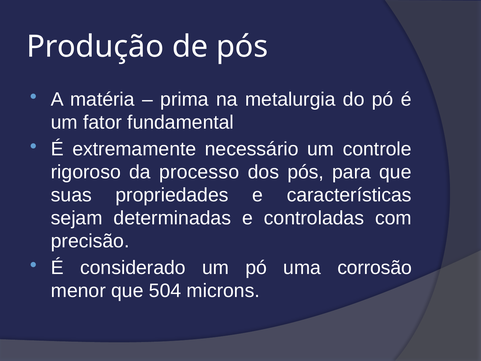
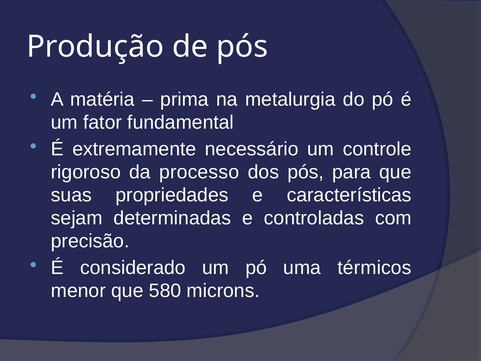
corrosão: corrosão -> térmicos
504: 504 -> 580
